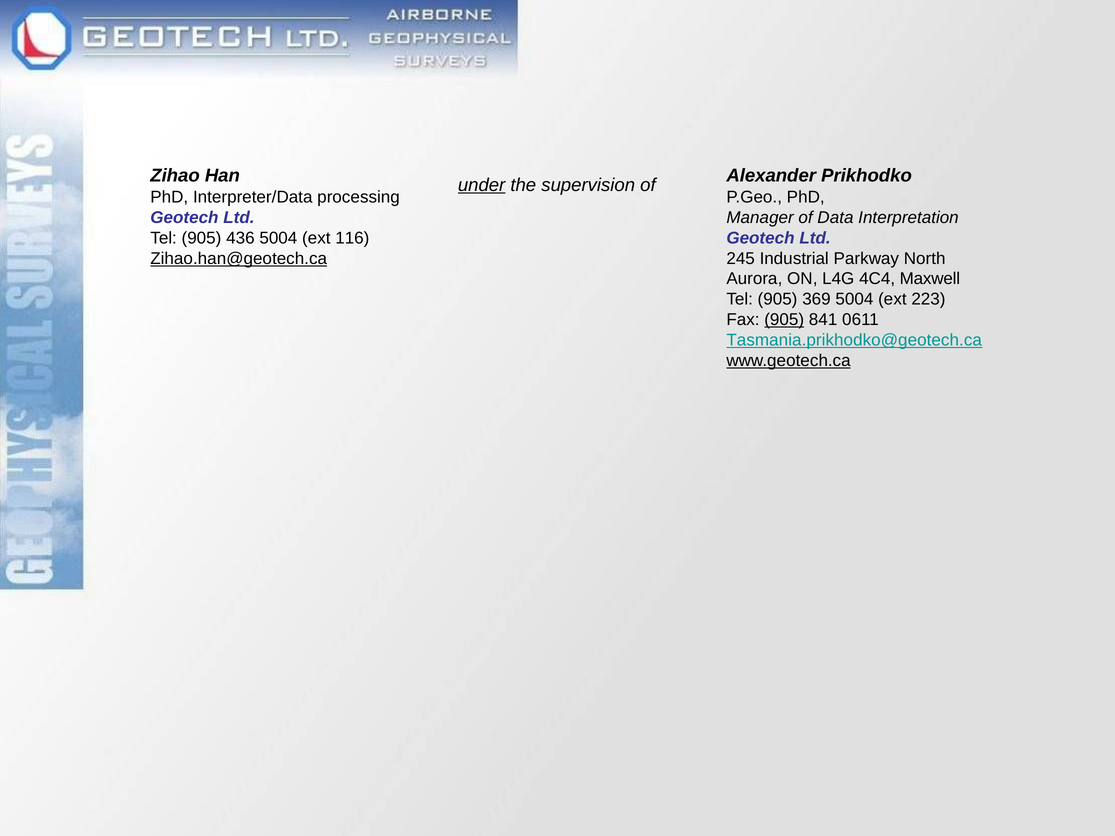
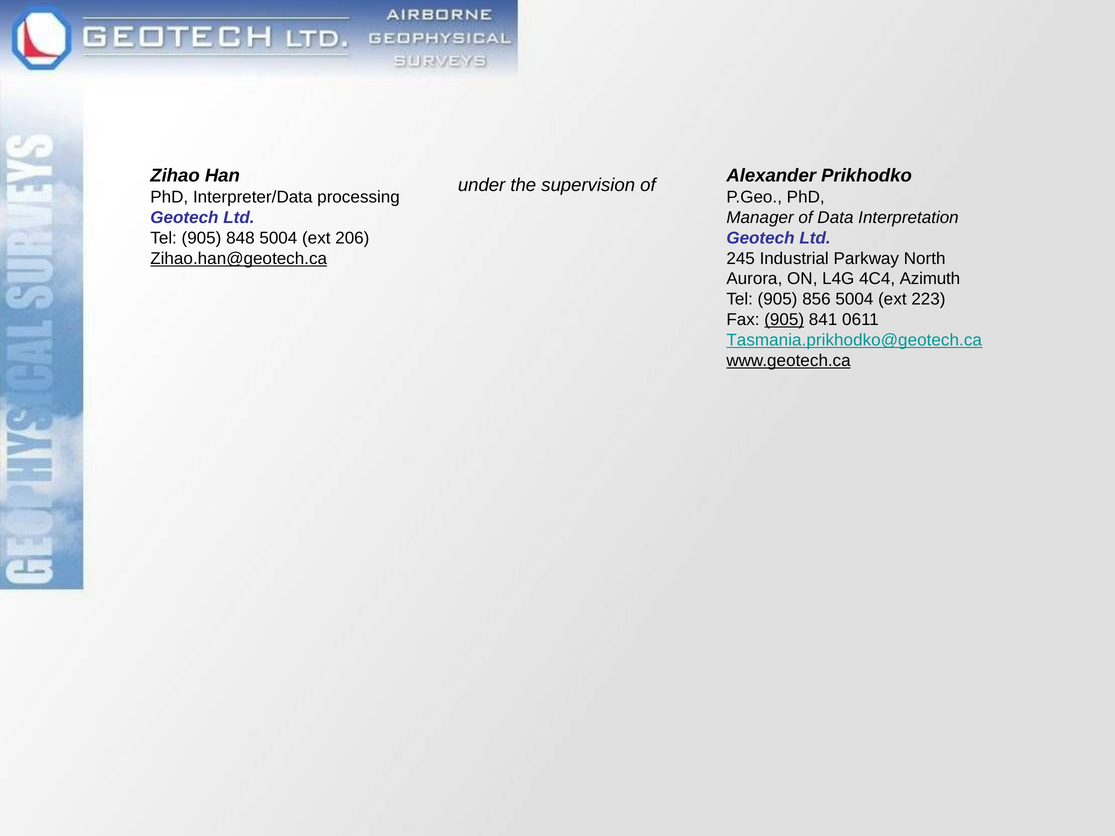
under underline: present -> none
436: 436 -> 848
116: 116 -> 206
Maxwell: Maxwell -> Azimuth
369: 369 -> 856
